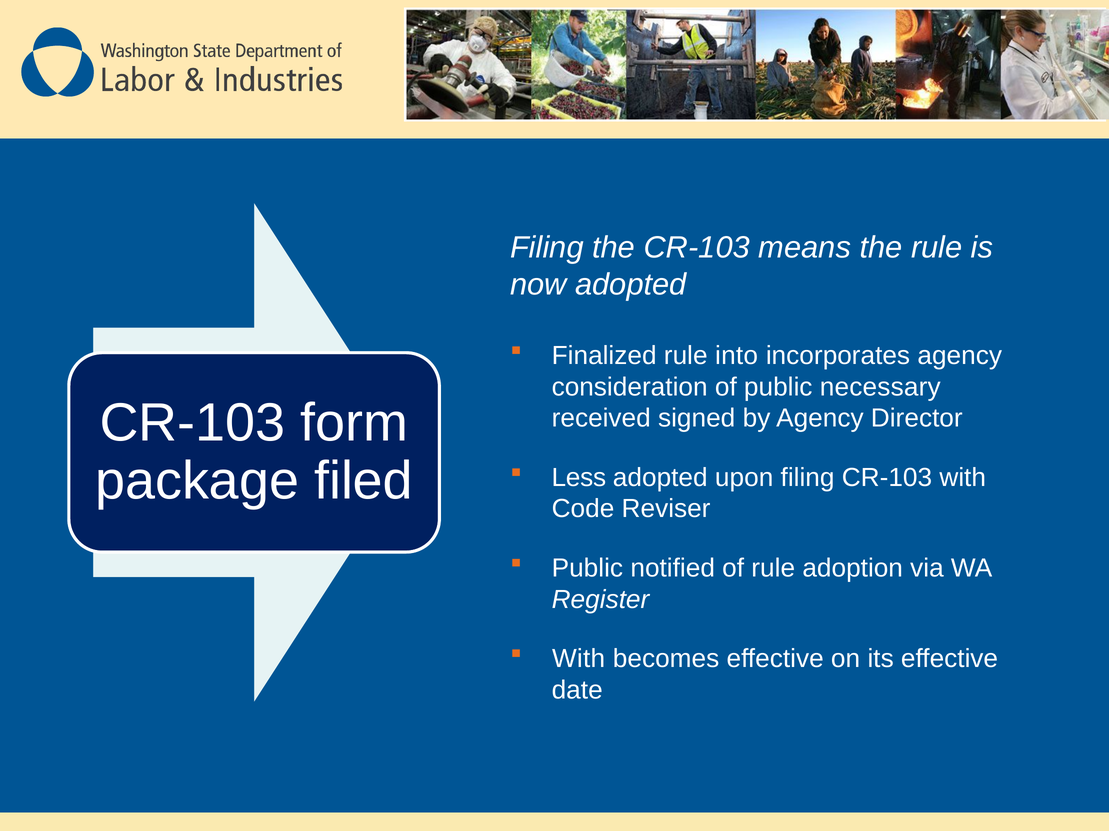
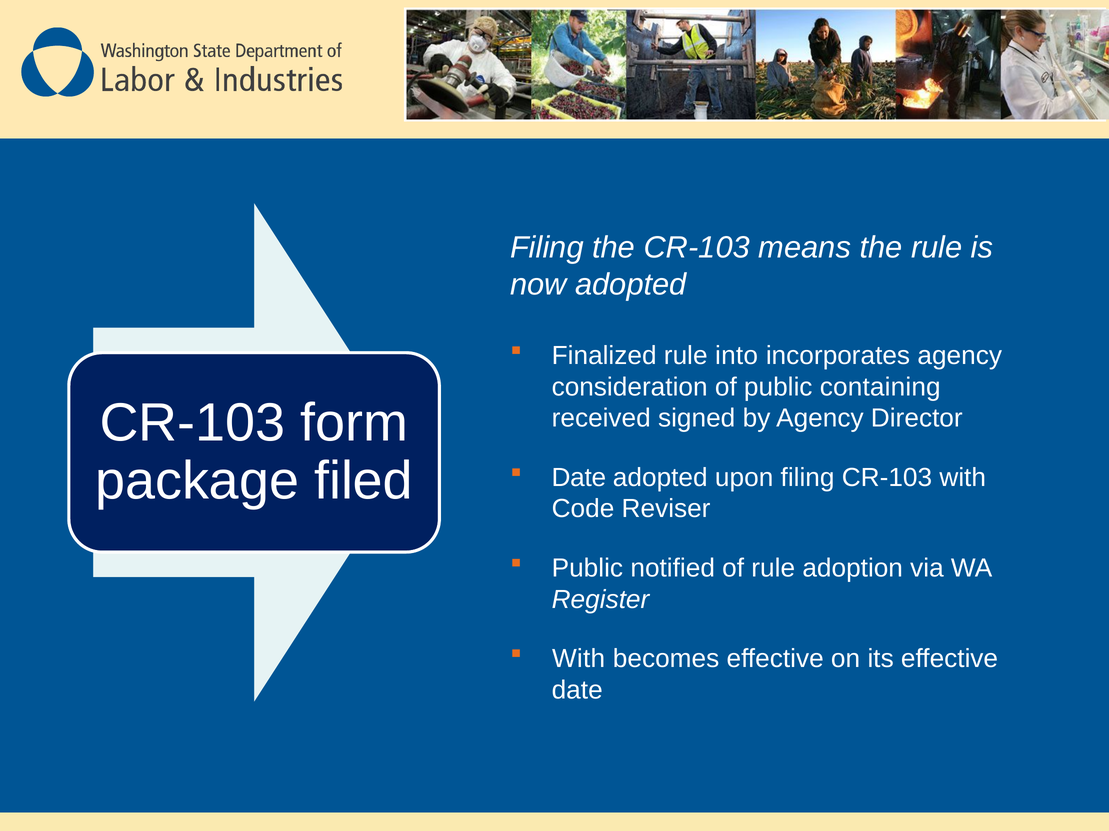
necessary: necessary -> containing
Less at (579, 478): Less -> Date
